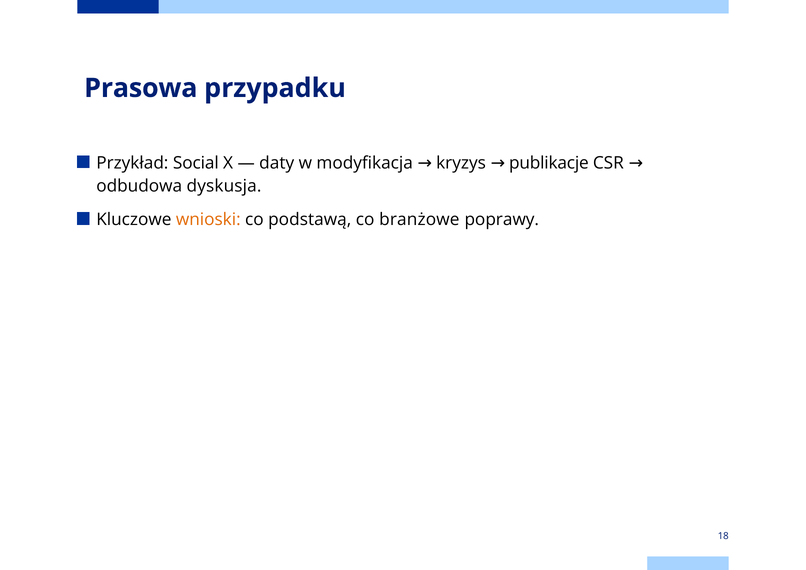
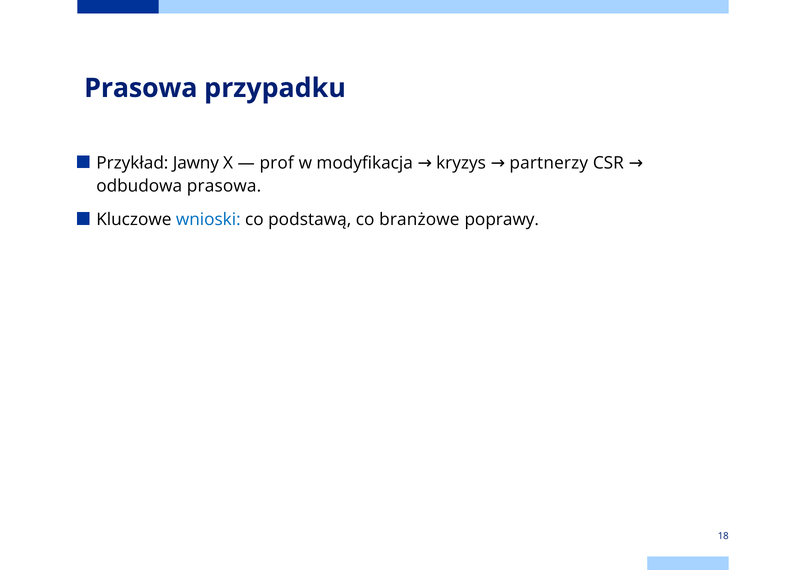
Social: Social -> Jawny
daty: daty -> prof
publikacje: publikacje -> partnerzy
odbudowa dyskusja: dyskusja -> prasowa
wnioski colour: orange -> blue
